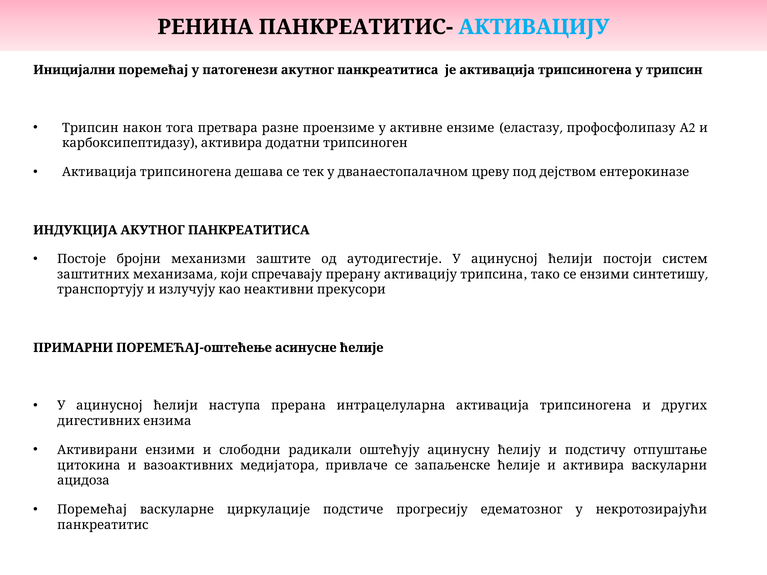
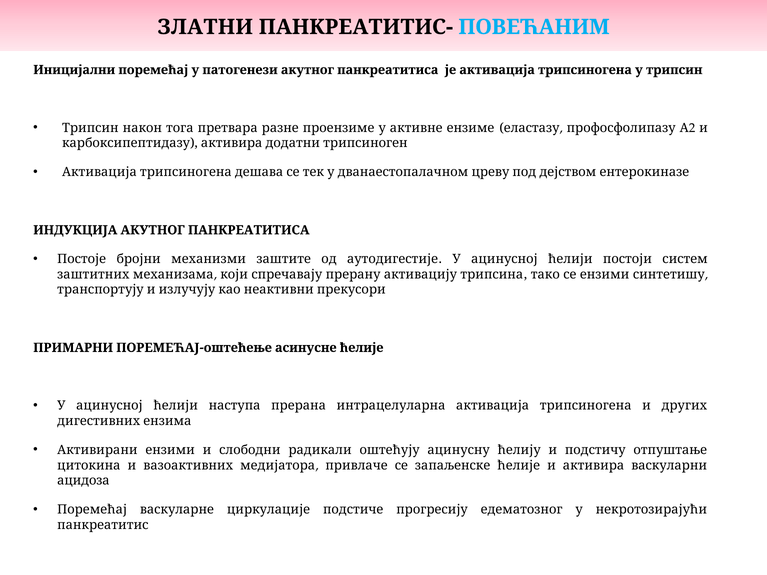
РЕНИНА: РЕНИНА -> ЗЛАТНИ
ПАНКРЕАТИТИС- АКТИВАЦИЈУ: АКТИВАЦИЈУ -> ПОВЕЋАНИМ
